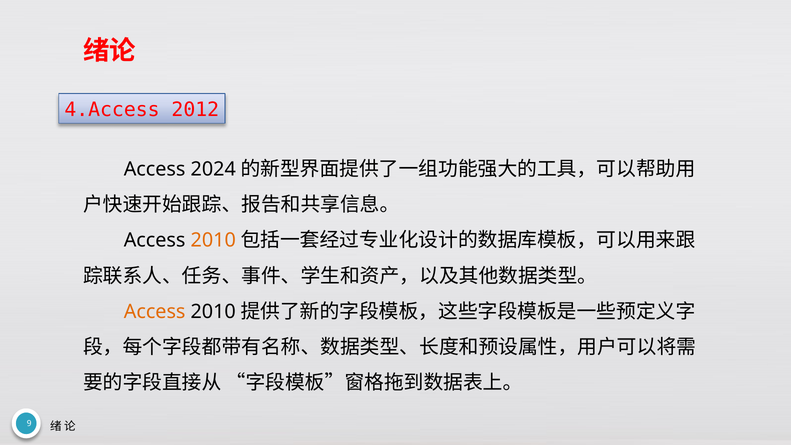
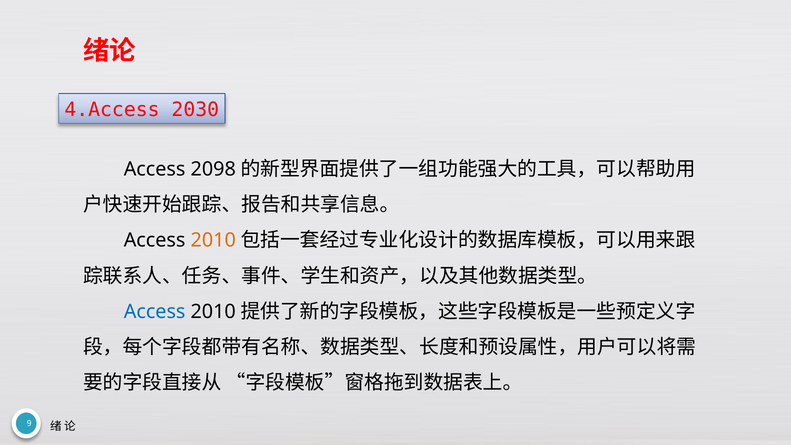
2012: 2012 -> 2030
2024: 2024 -> 2098
Access at (155, 312) colour: orange -> blue
